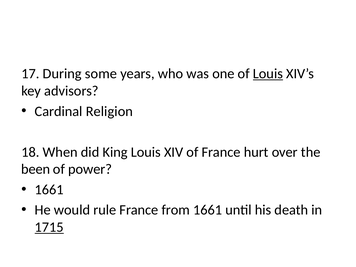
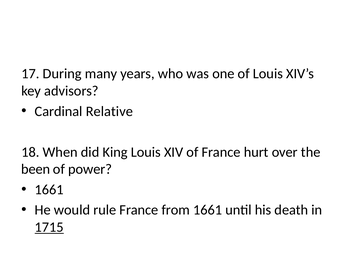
some: some -> many
Louis at (268, 74) underline: present -> none
Religion: Religion -> Relative
